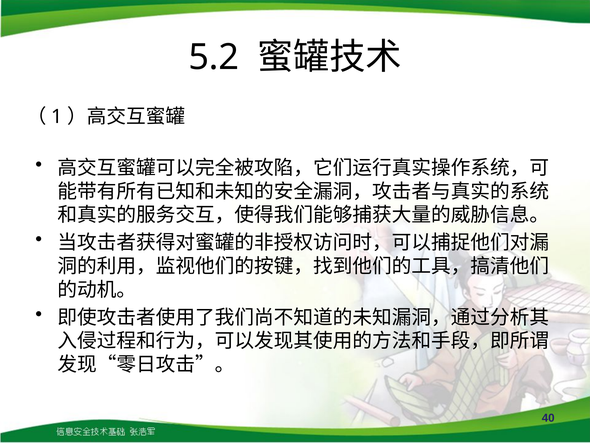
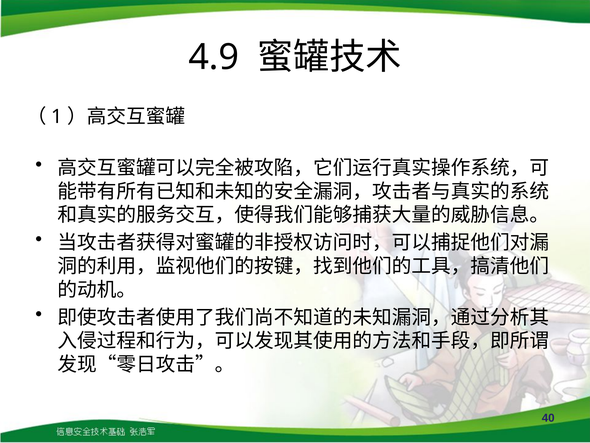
5.2: 5.2 -> 4.9
